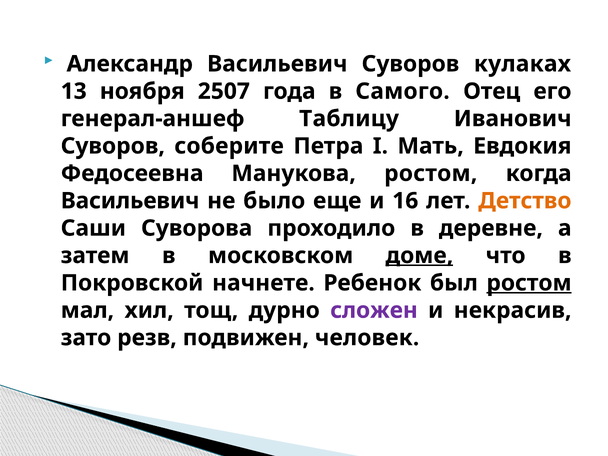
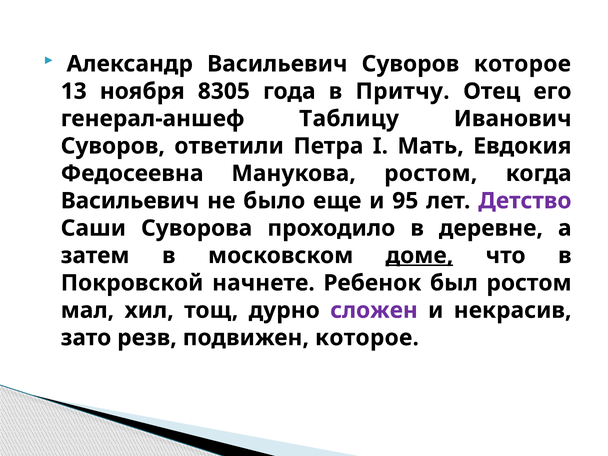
Суворов кулаках: кулаках -> которое
2507: 2507 -> 8305
Самого: Самого -> Притчу
соберите: соберите -> ответили
16: 16 -> 95
Детство colour: orange -> purple
ростом at (529, 283) underline: present -> none
подвижен человек: человек -> которое
